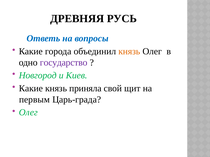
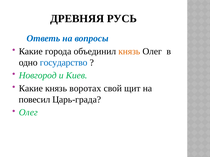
государство colour: purple -> blue
приняла: приняла -> воротах
первым: первым -> повесил
